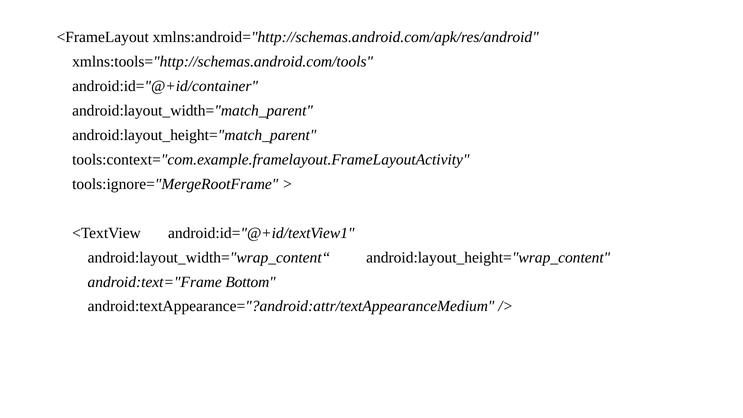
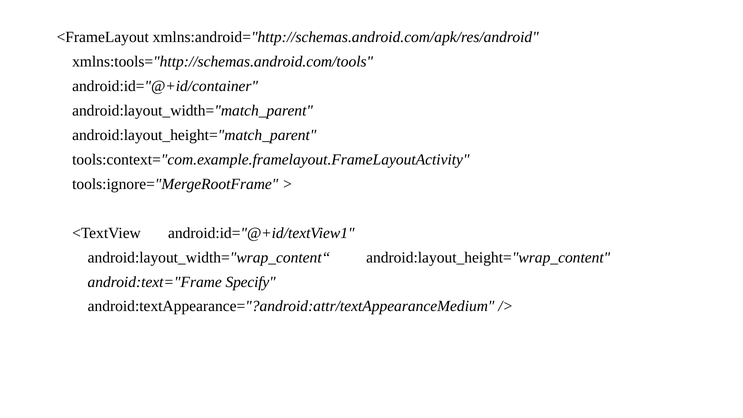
Bottom: Bottom -> Specify
